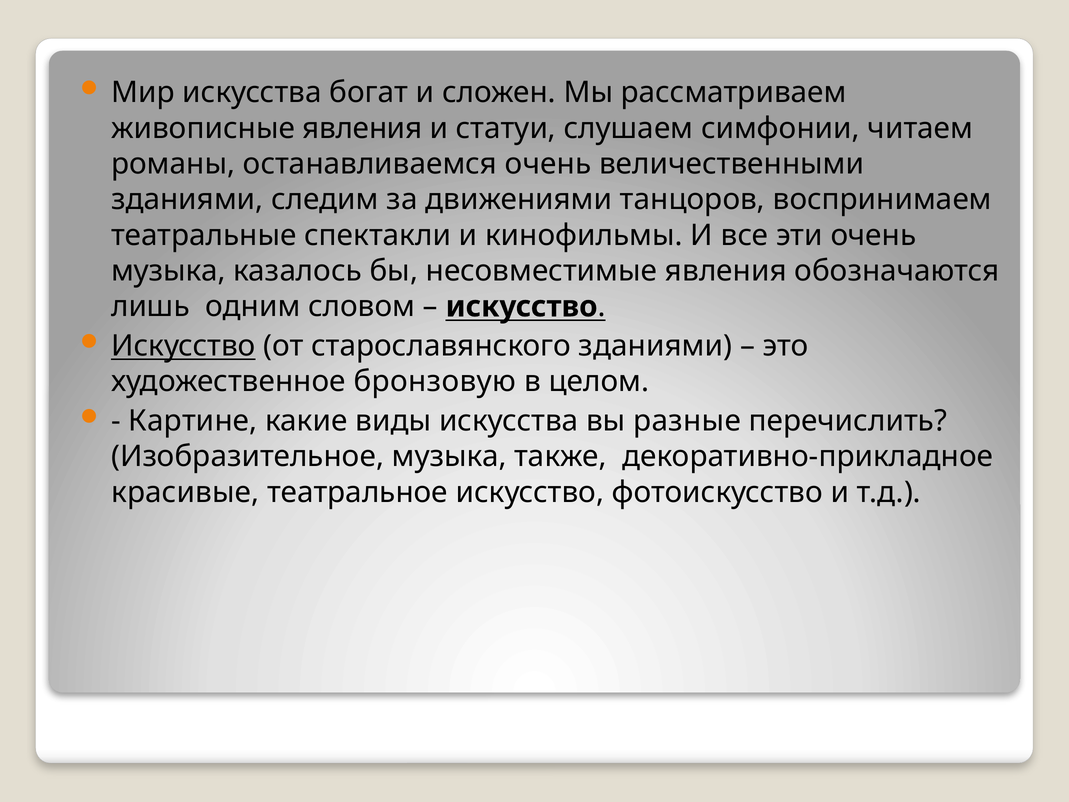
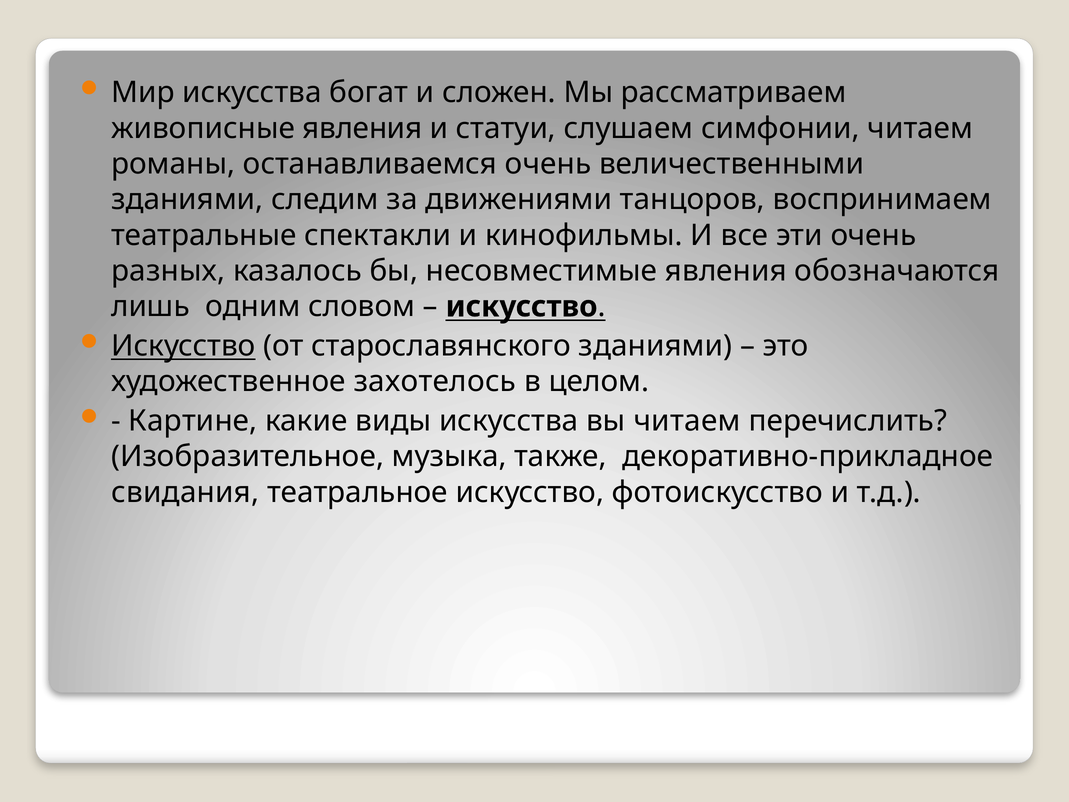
музыка at (168, 271): музыка -> разных
бронзовую: бронзовую -> захотелось
вы разные: разные -> читаем
красивые: красивые -> свидания
